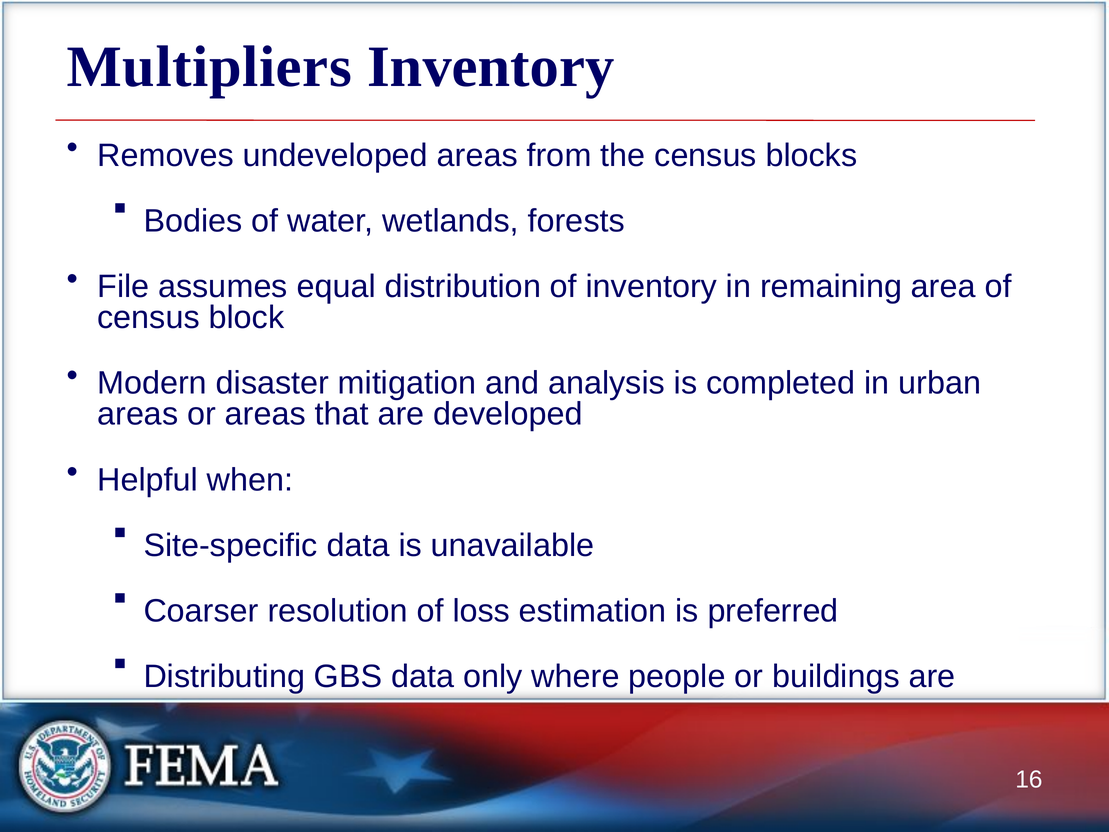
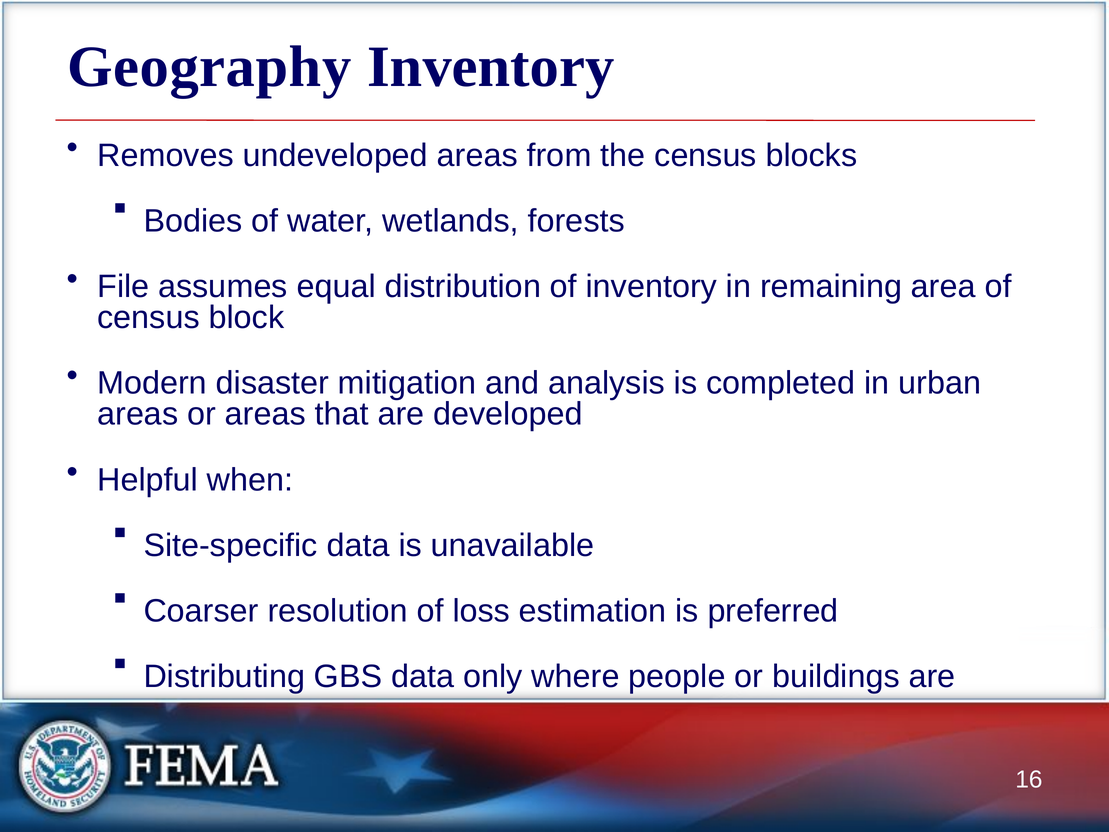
Multipliers: Multipliers -> Geography
